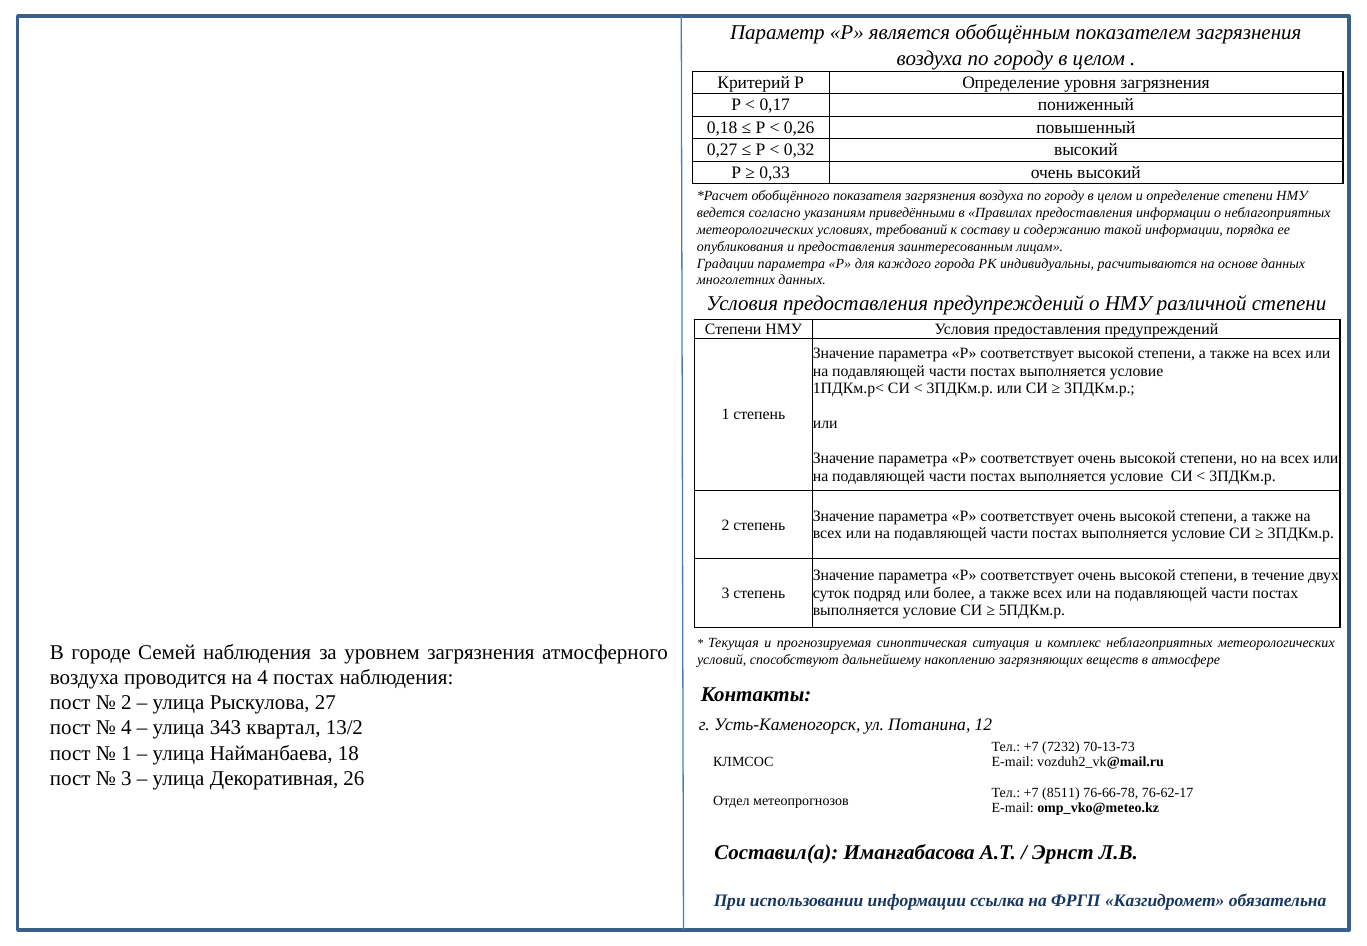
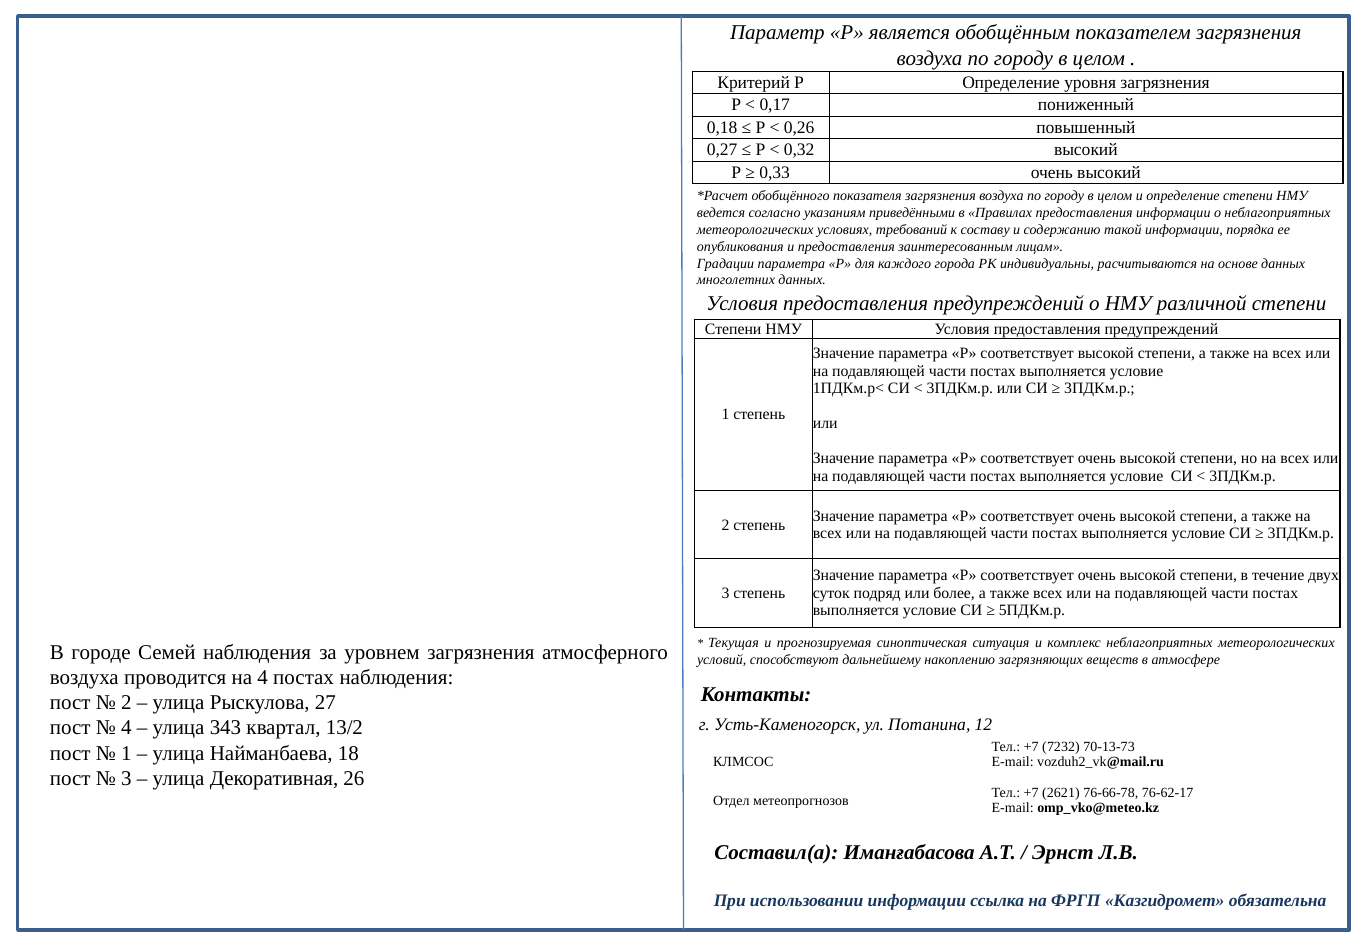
8511: 8511 -> 2621
